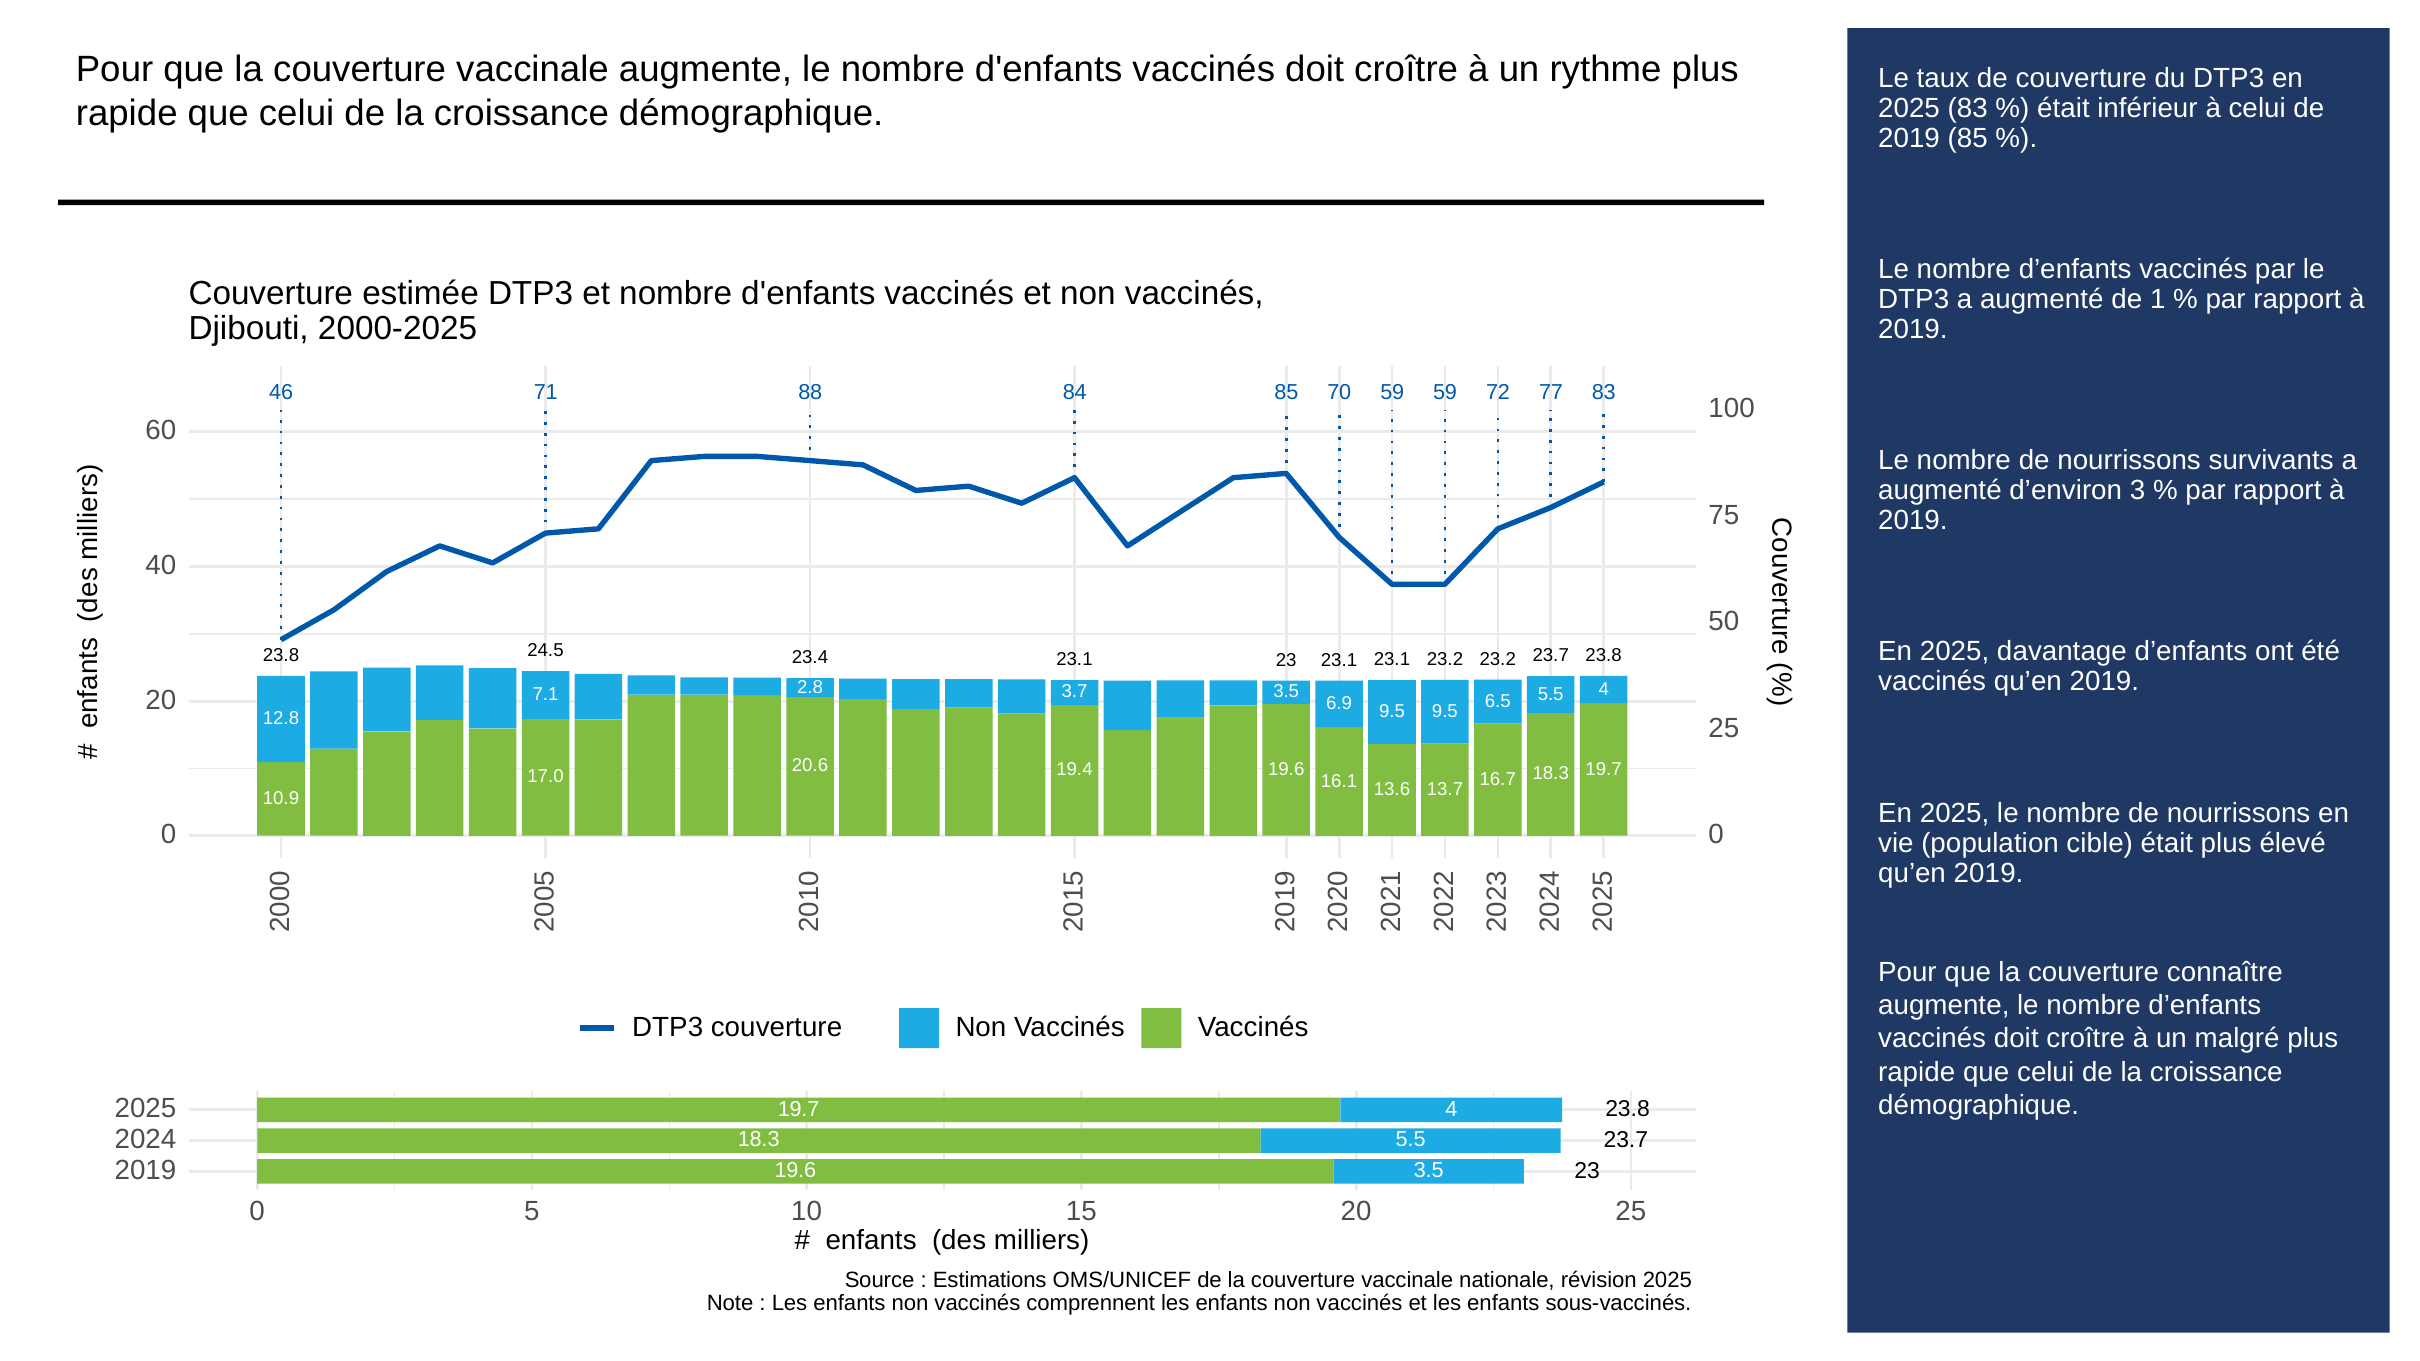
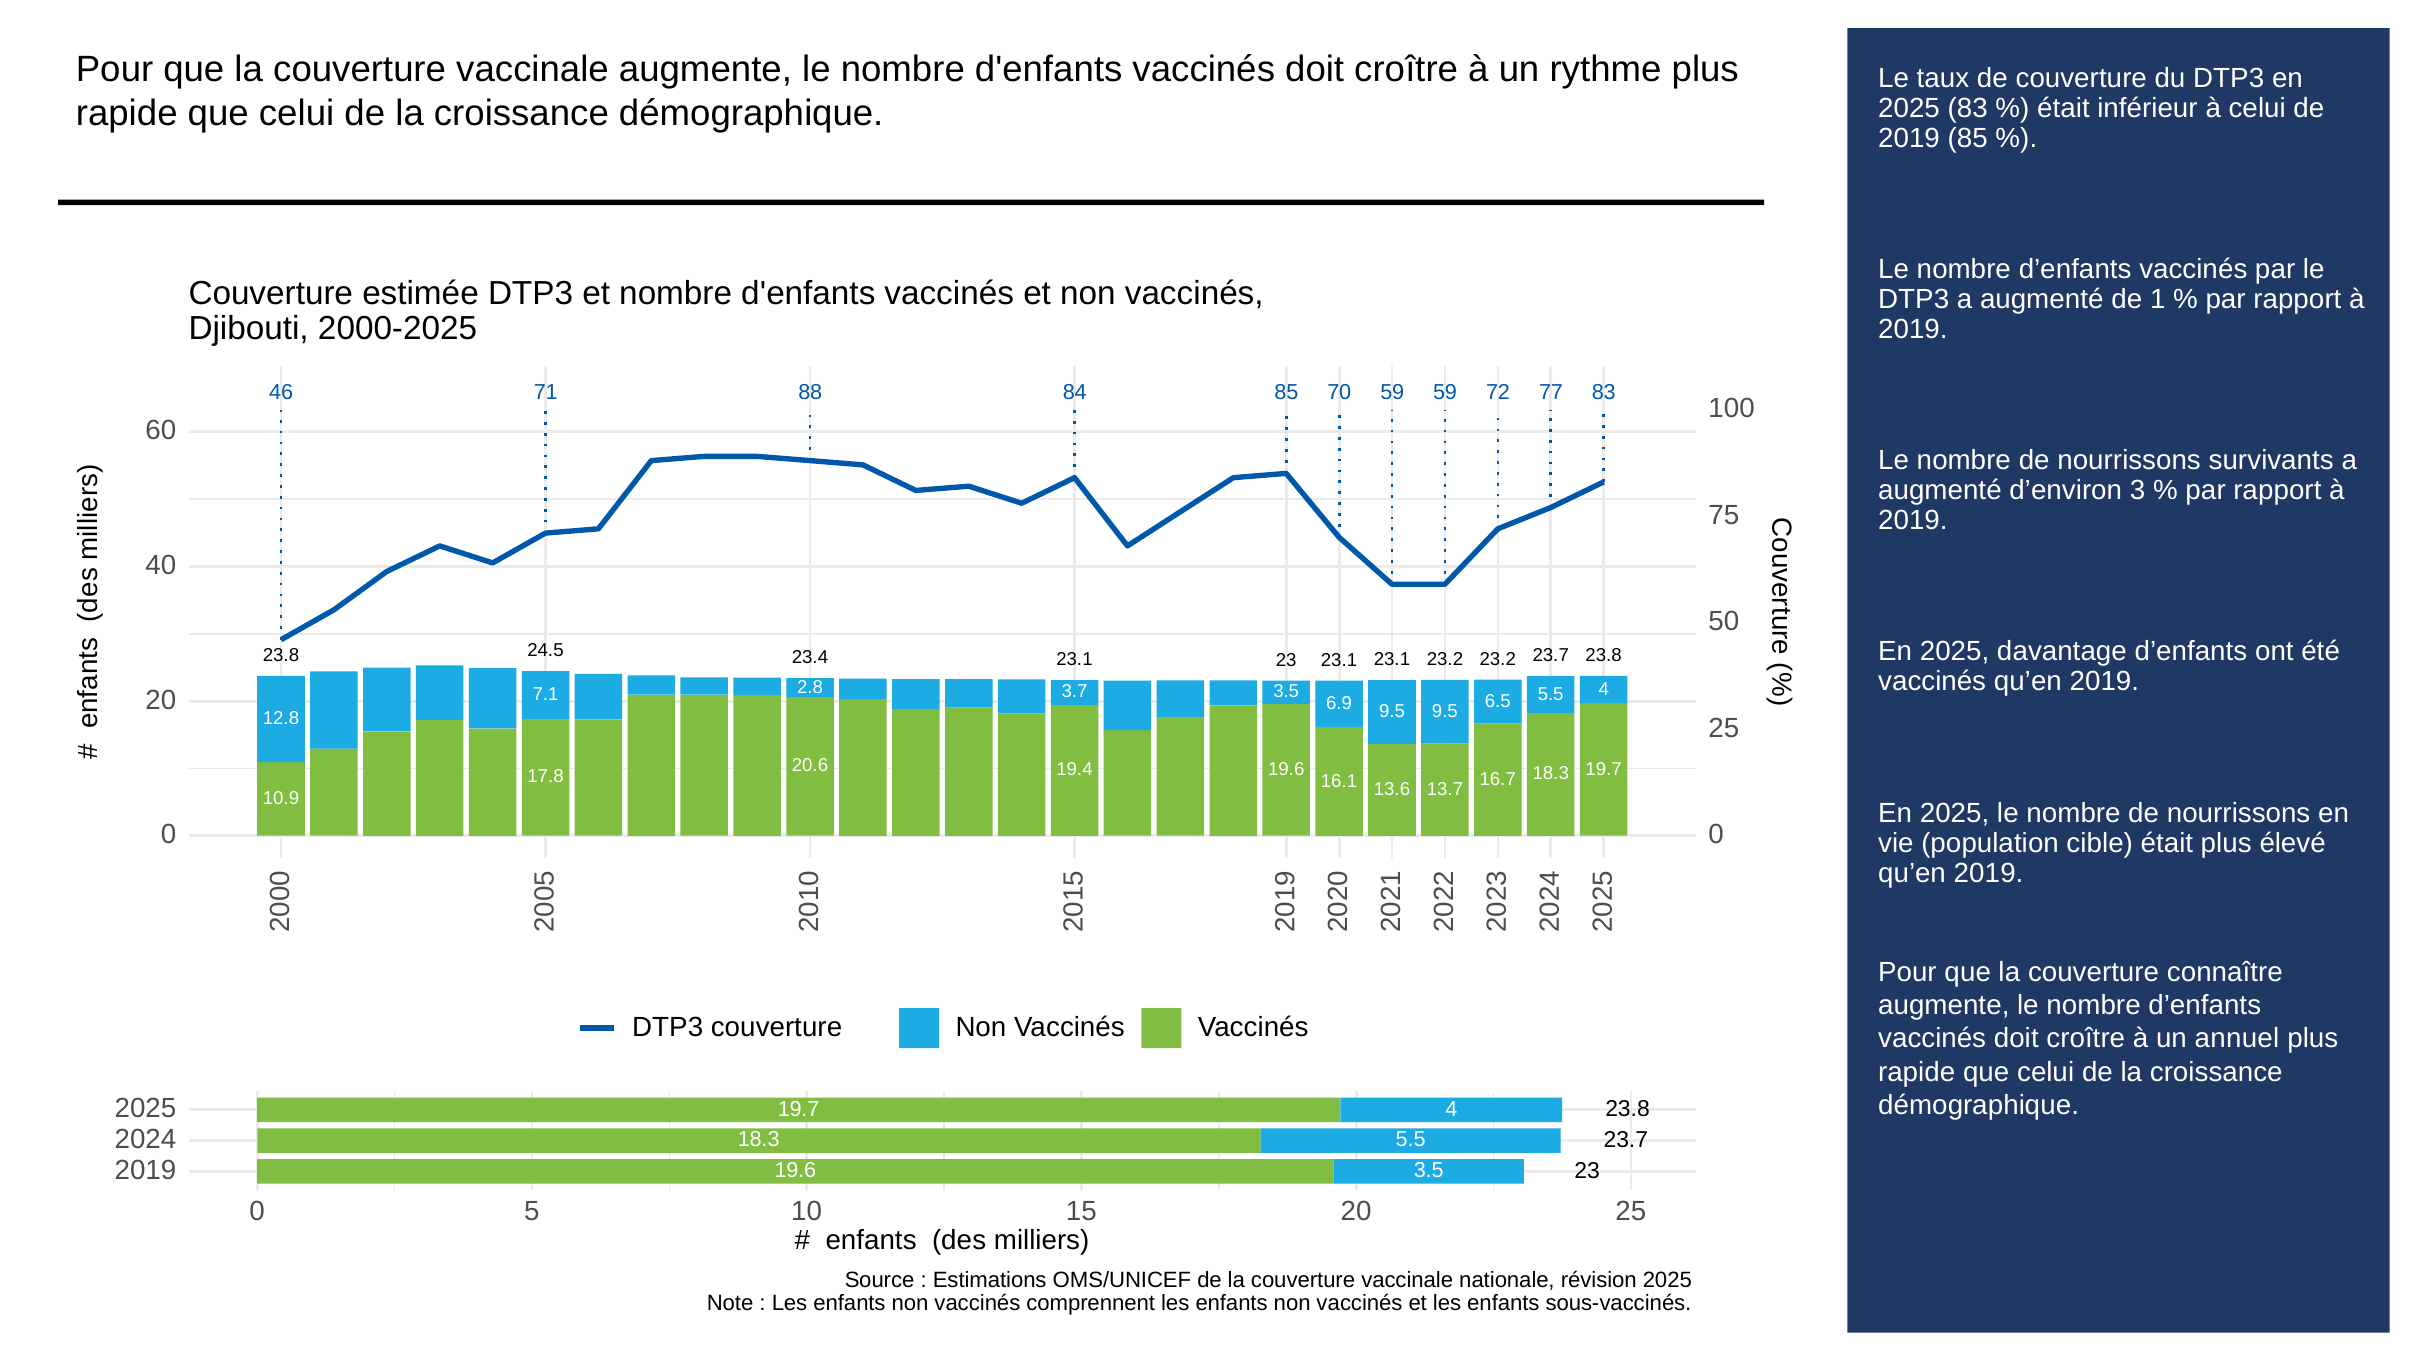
17.0: 17.0 -> 17.8
malgré: malgré -> annuel
